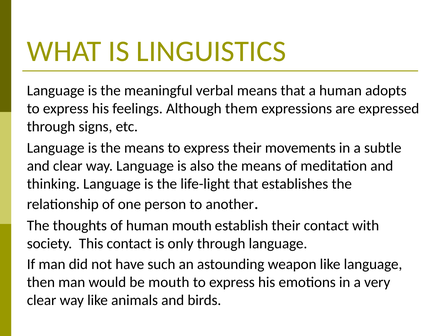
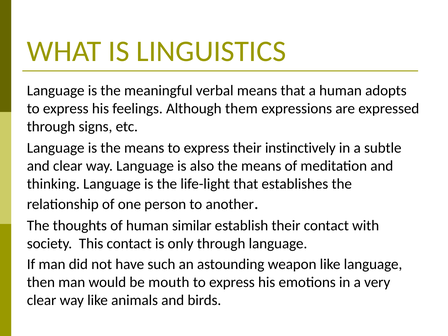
movements: movements -> instinctively
human mouth: mouth -> similar
